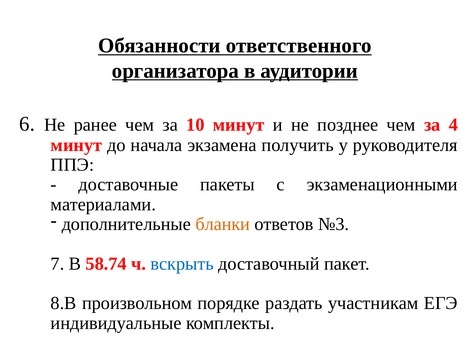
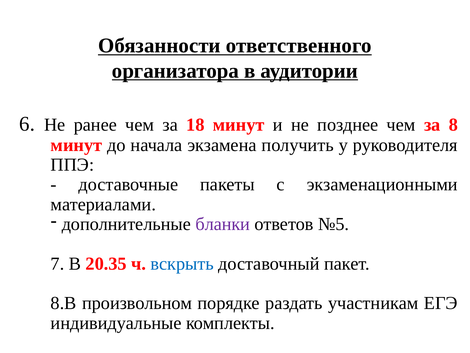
10: 10 -> 18
4: 4 -> 8
бланки colour: orange -> purple
№3: №3 -> №5
58.74: 58.74 -> 20.35
